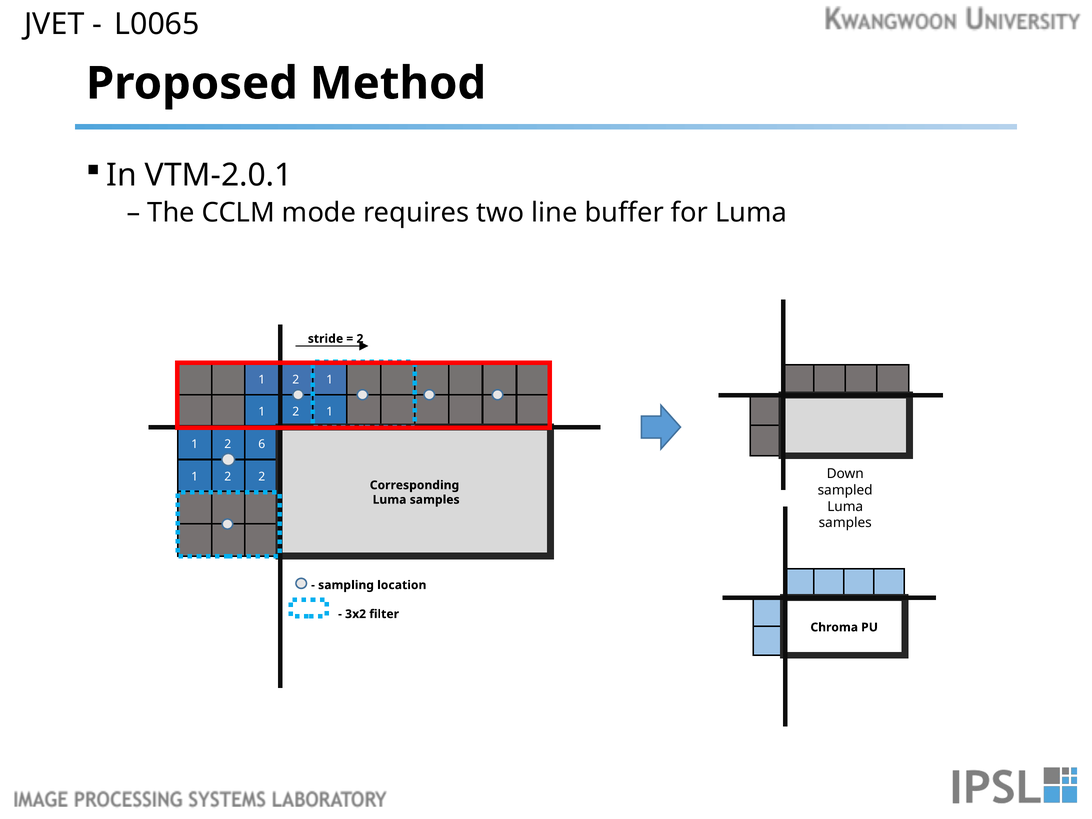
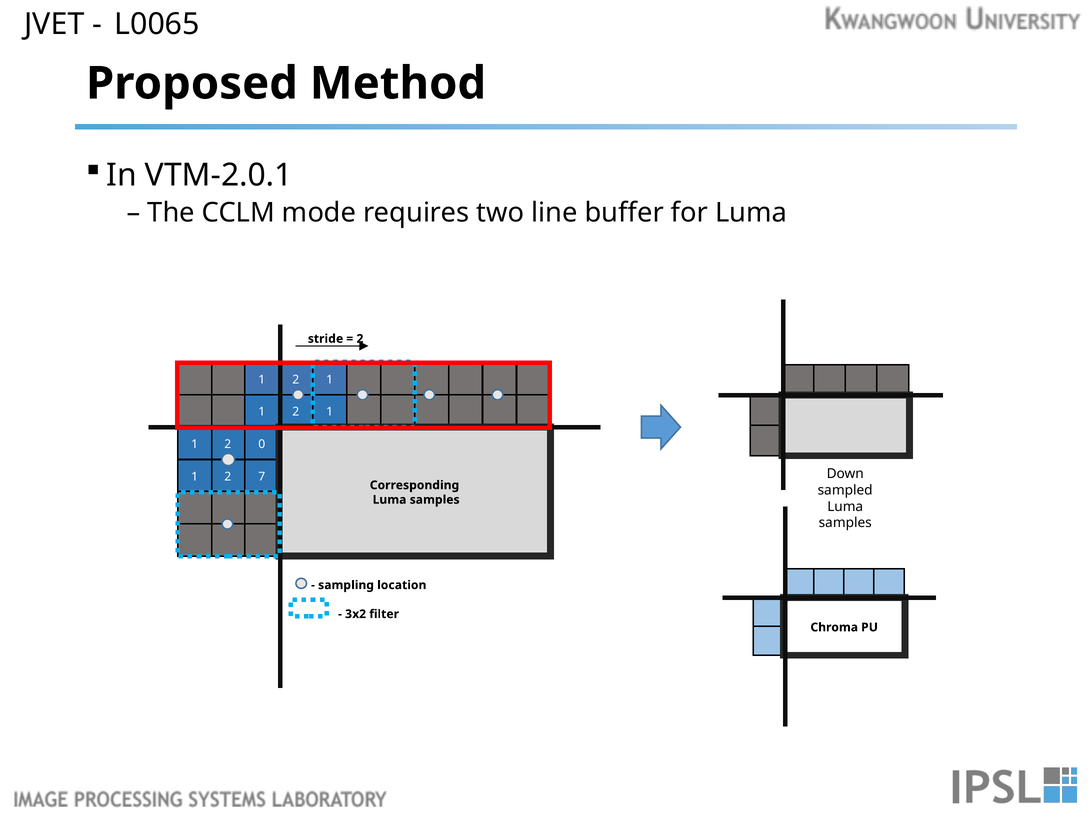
6: 6 -> 0
2 2: 2 -> 7
